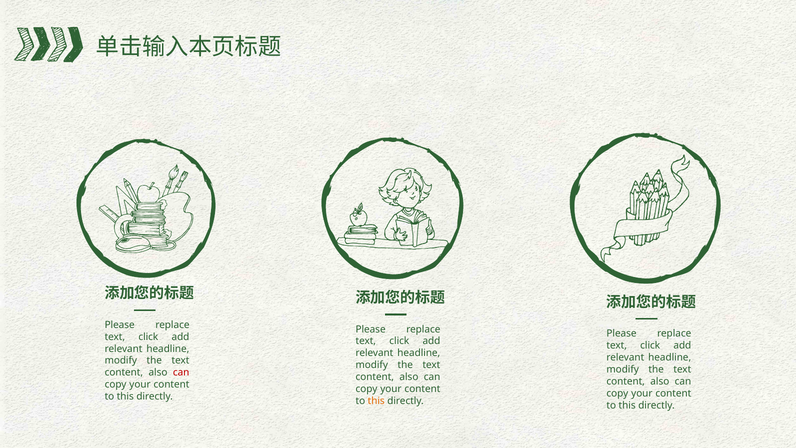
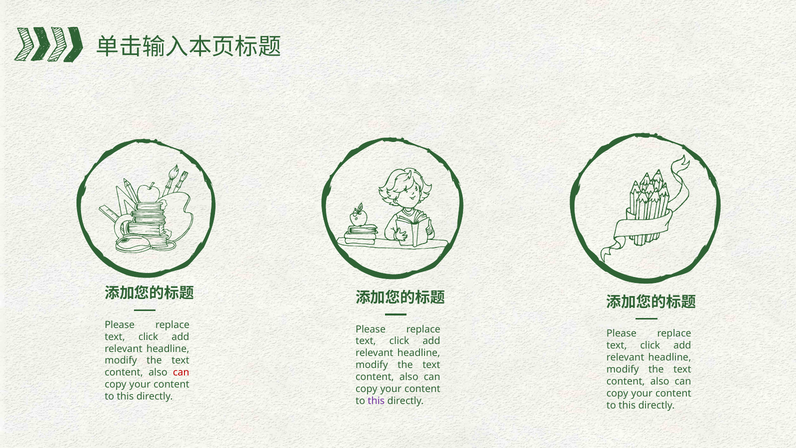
this at (376, 401) colour: orange -> purple
